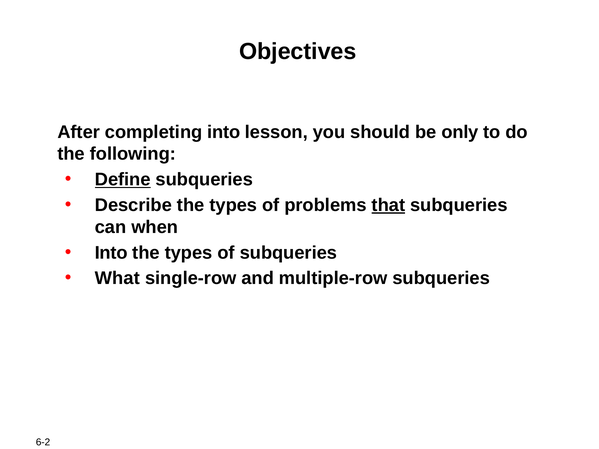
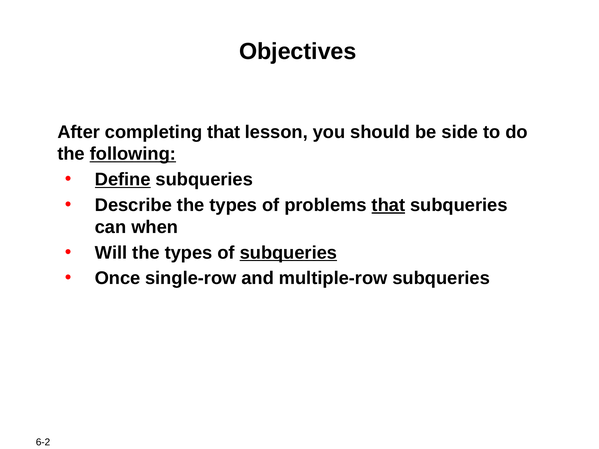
completing into: into -> that
only: only -> side
following underline: none -> present
Into at (111, 253): Into -> Will
subqueries at (288, 253) underline: none -> present
What: What -> Once
